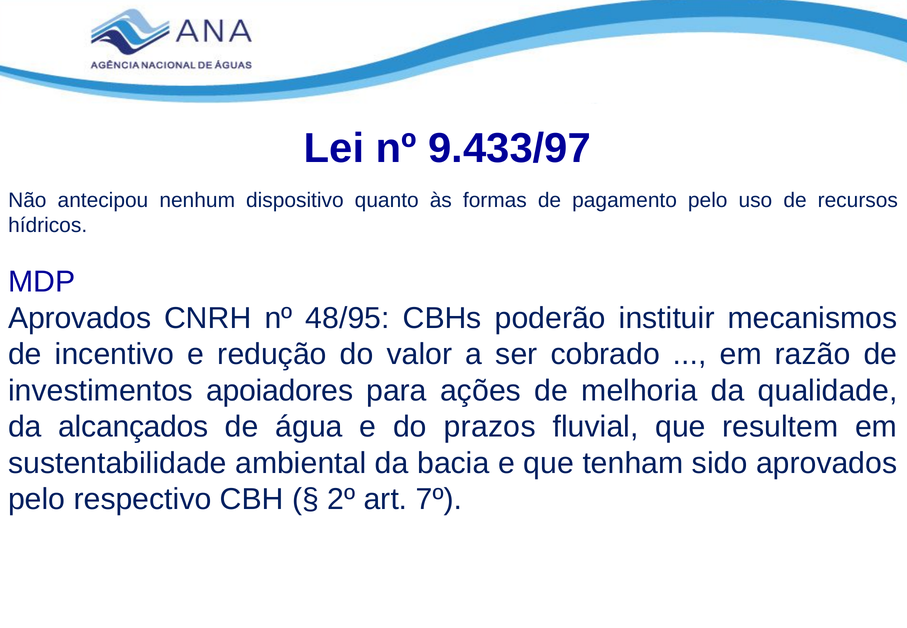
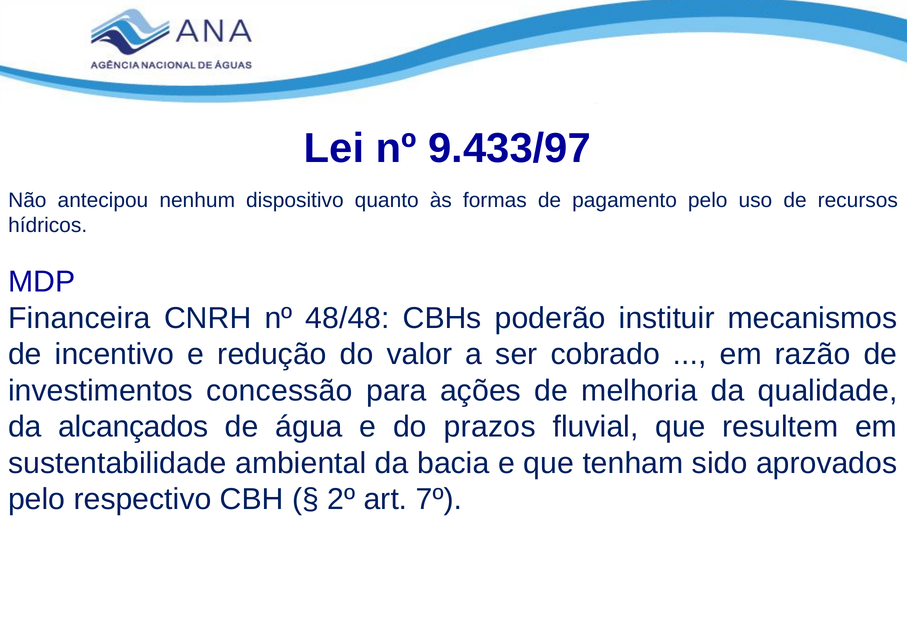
Aprovados at (80, 318): Aprovados -> Financeira
48/95: 48/95 -> 48/48
apoiadores: apoiadores -> concessão
